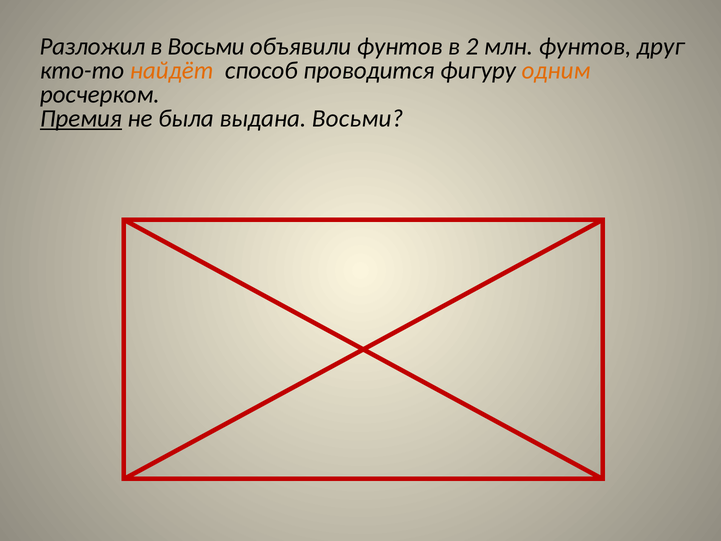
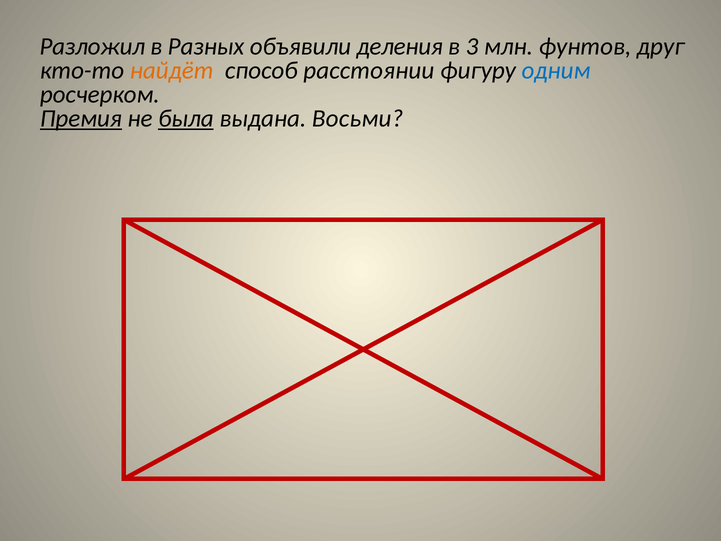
в Восьми: Восьми -> Разных
объявили фунтов: фунтов -> деления
2: 2 -> 3
проводится: проводится -> расстоянии
одним colour: orange -> blue
была underline: none -> present
